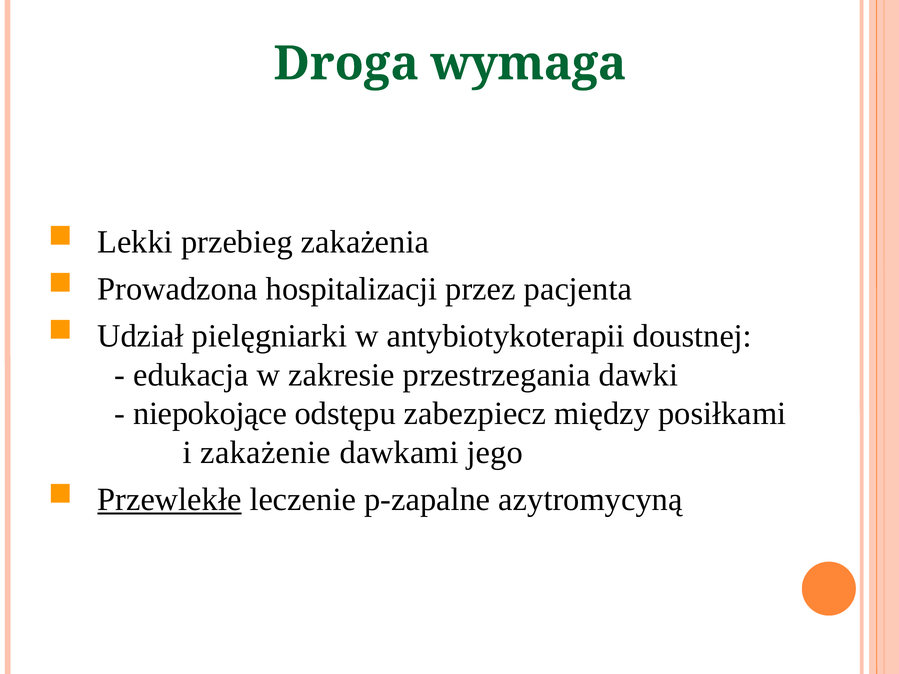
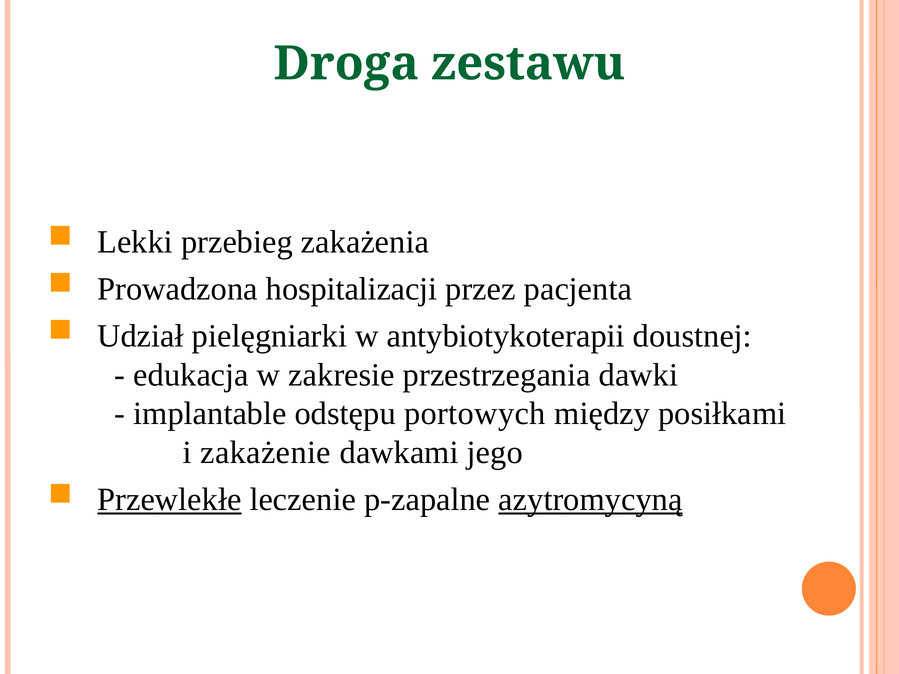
wymaga: wymaga -> zestawu
niepokojące: niepokojące -> implantable
zabezpiecz: zabezpiecz -> portowych
azytromycyną underline: none -> present
